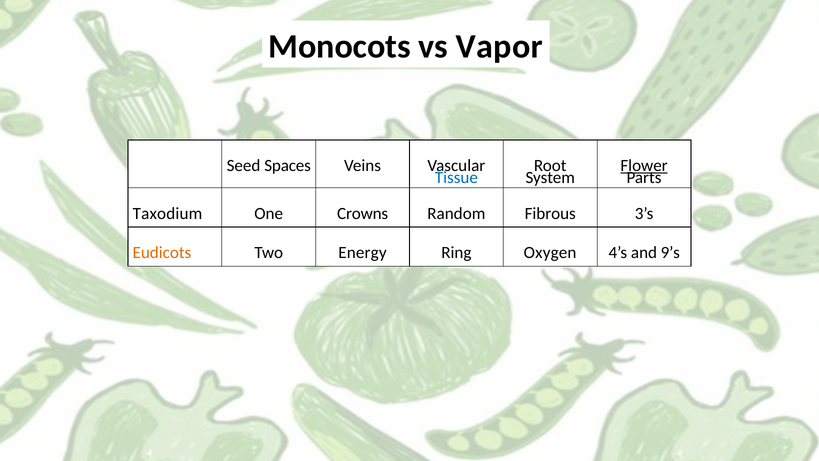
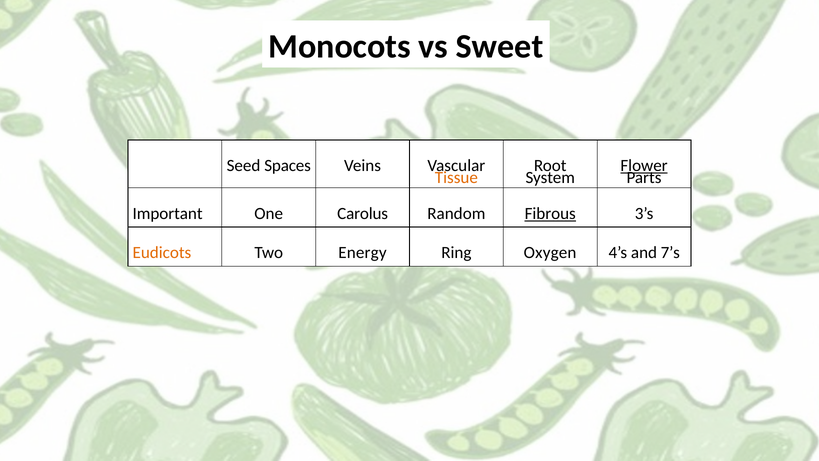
Vapor: Vapor -> Sweet
Tissue colour: blue -> orange
Taxodium: Taxodium -> Important
Crowns: Crowns -> Carolus
Fibrous underline: none -> present
9’s: 9’s -> 7’s
